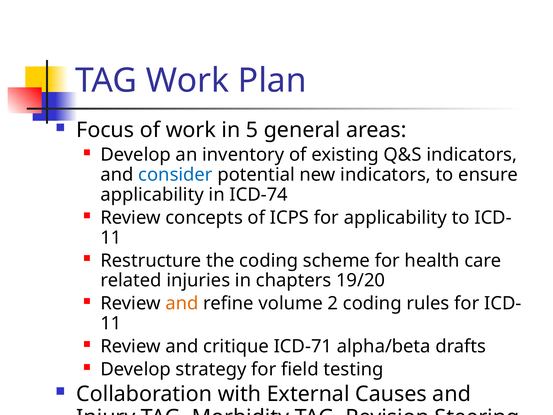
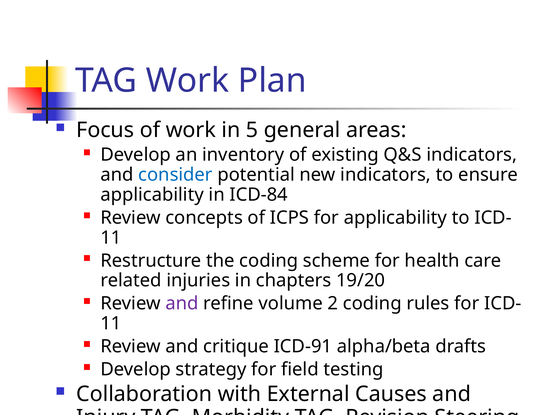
ICD-74: ICD-74 -> ICD-84
and at (182, 303) colour: orange -> purple
ICD-71: ICD-71 -> ICD-91
